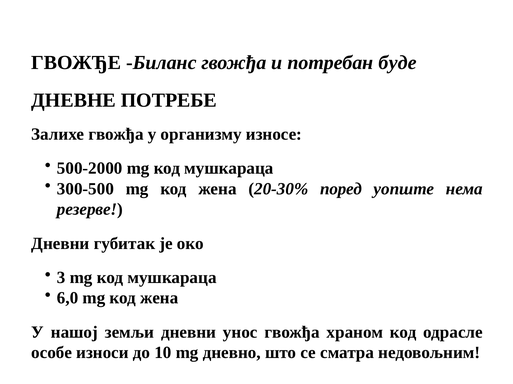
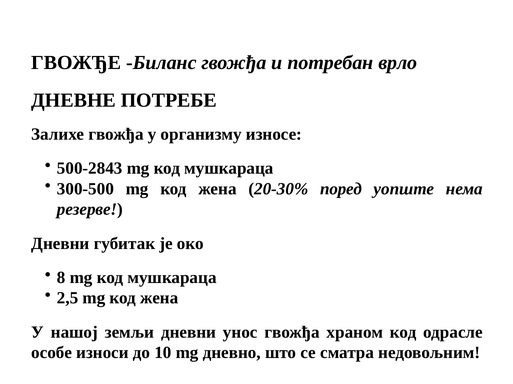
буде: буде -> врло
500-2000: 500-2000 -> 500-2843
3: 3 -> 8
6,0: 6,0 -> 2,5
